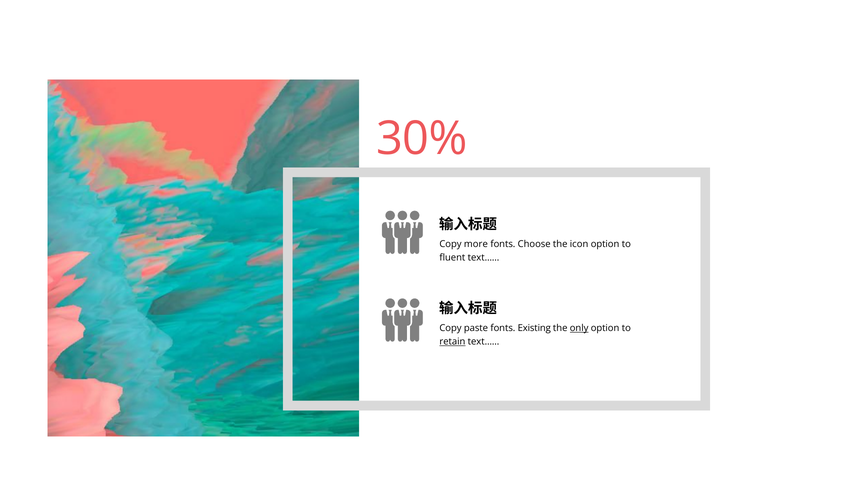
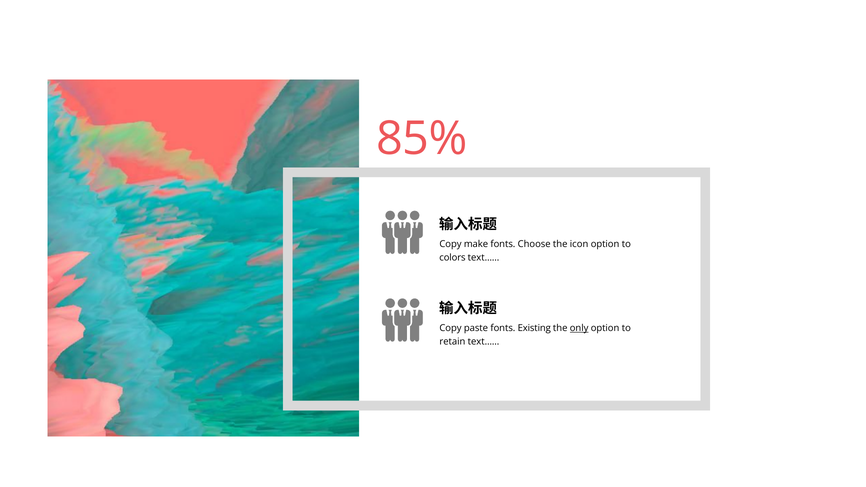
30%: 30% -> 85%
more: more -> make
fluent: fluent -> colors
retain underline: present -> none
